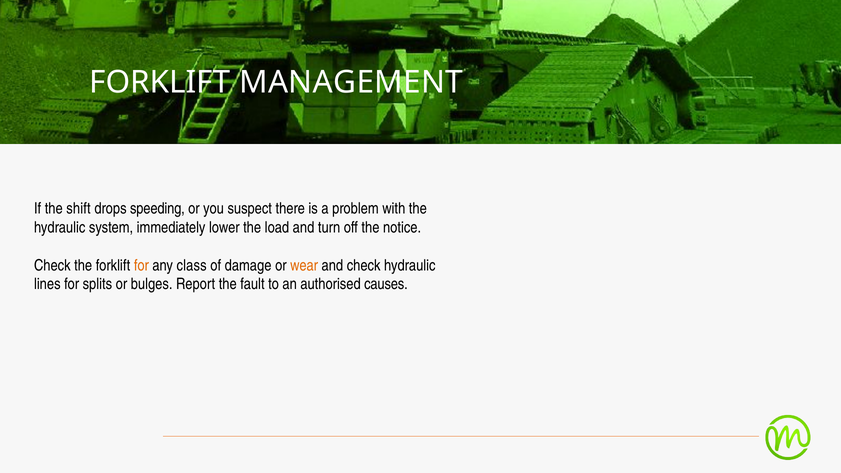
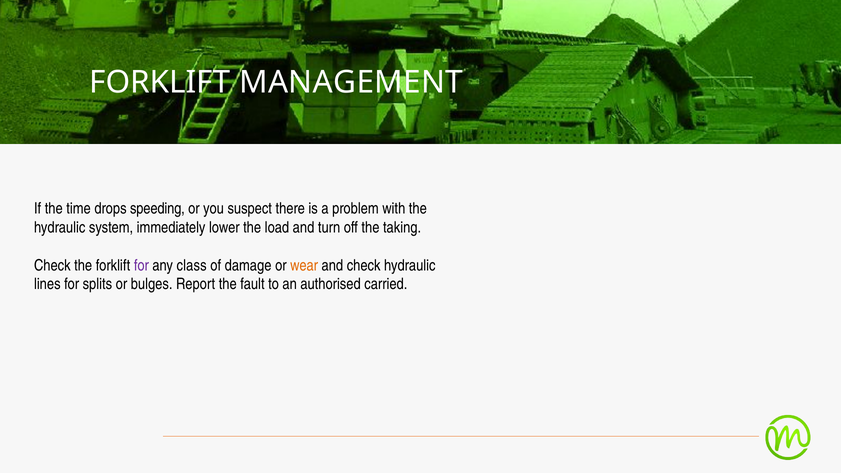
shift: shift -> time
notice: notice -> taking
for at (141, 265) colour: orange -> purple
causes: causes -> carried
